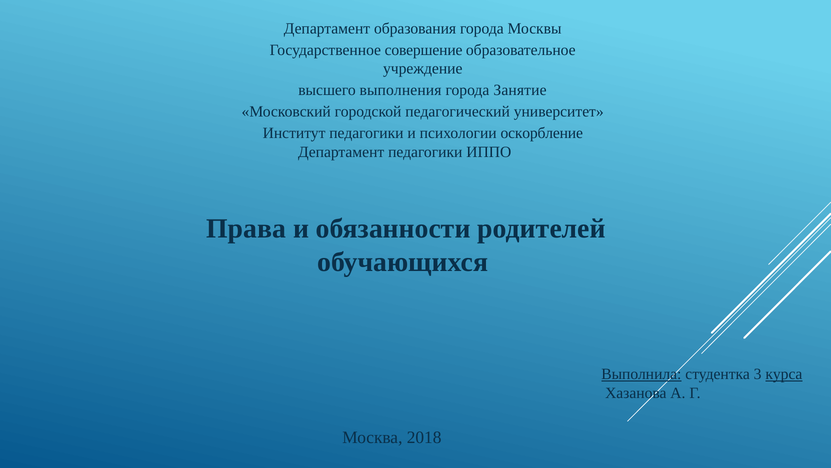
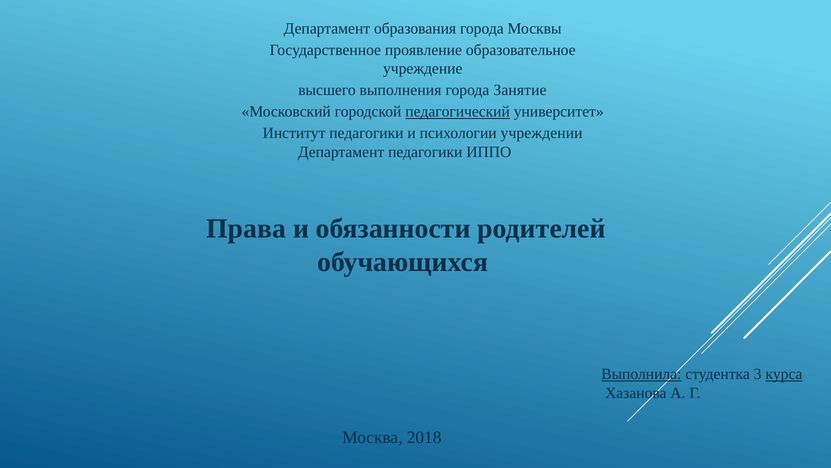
совершение: совершение -> проявление
педагогический underline: none -> present
оскорбление: оскорбление -> учреждении
